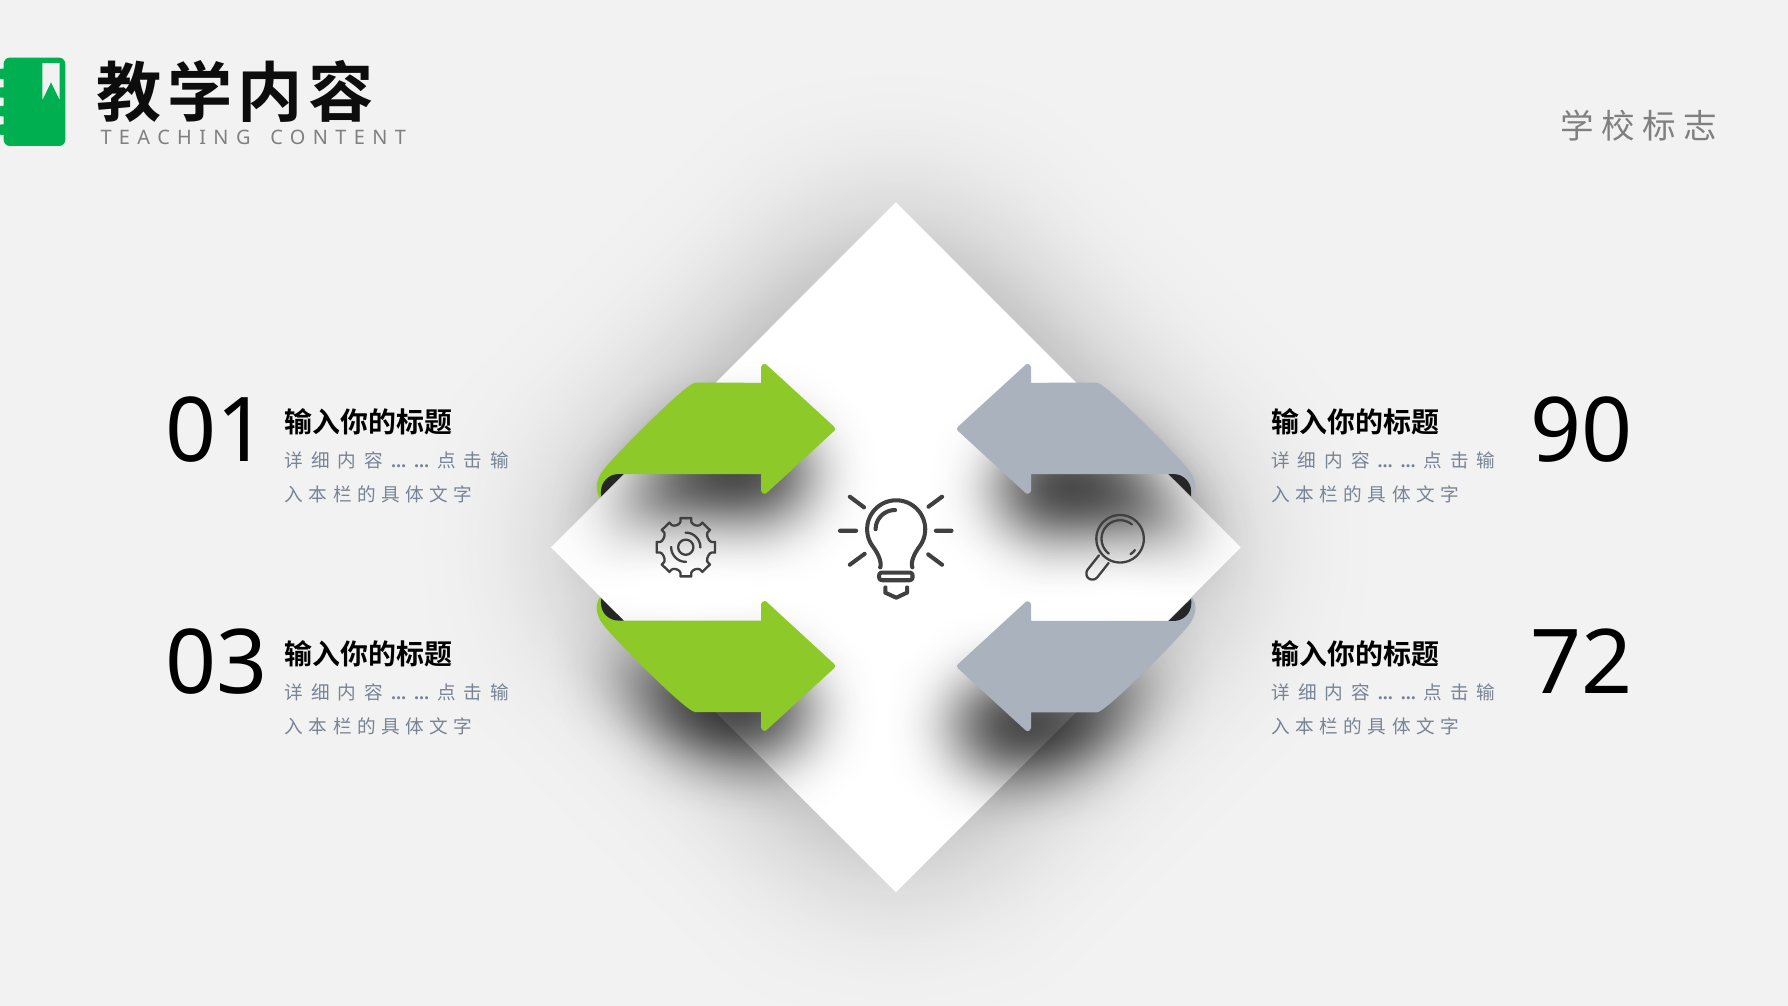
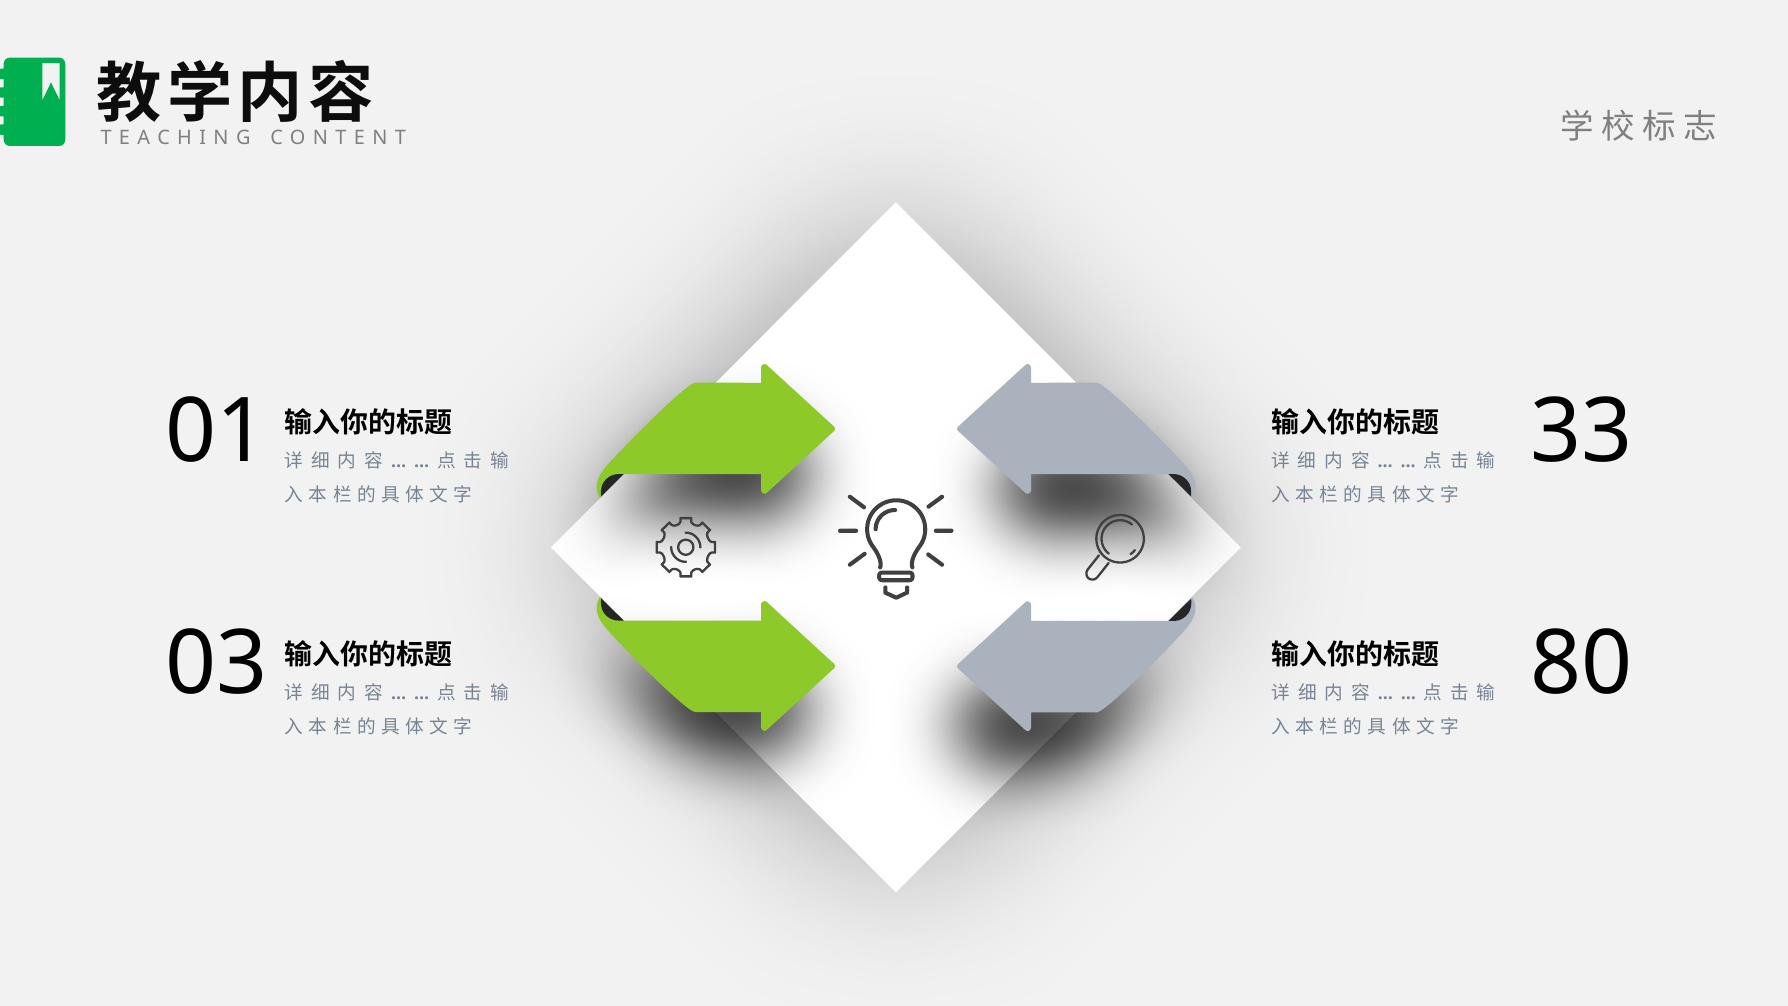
90: 90 -> 33
72: 72 -> 80
